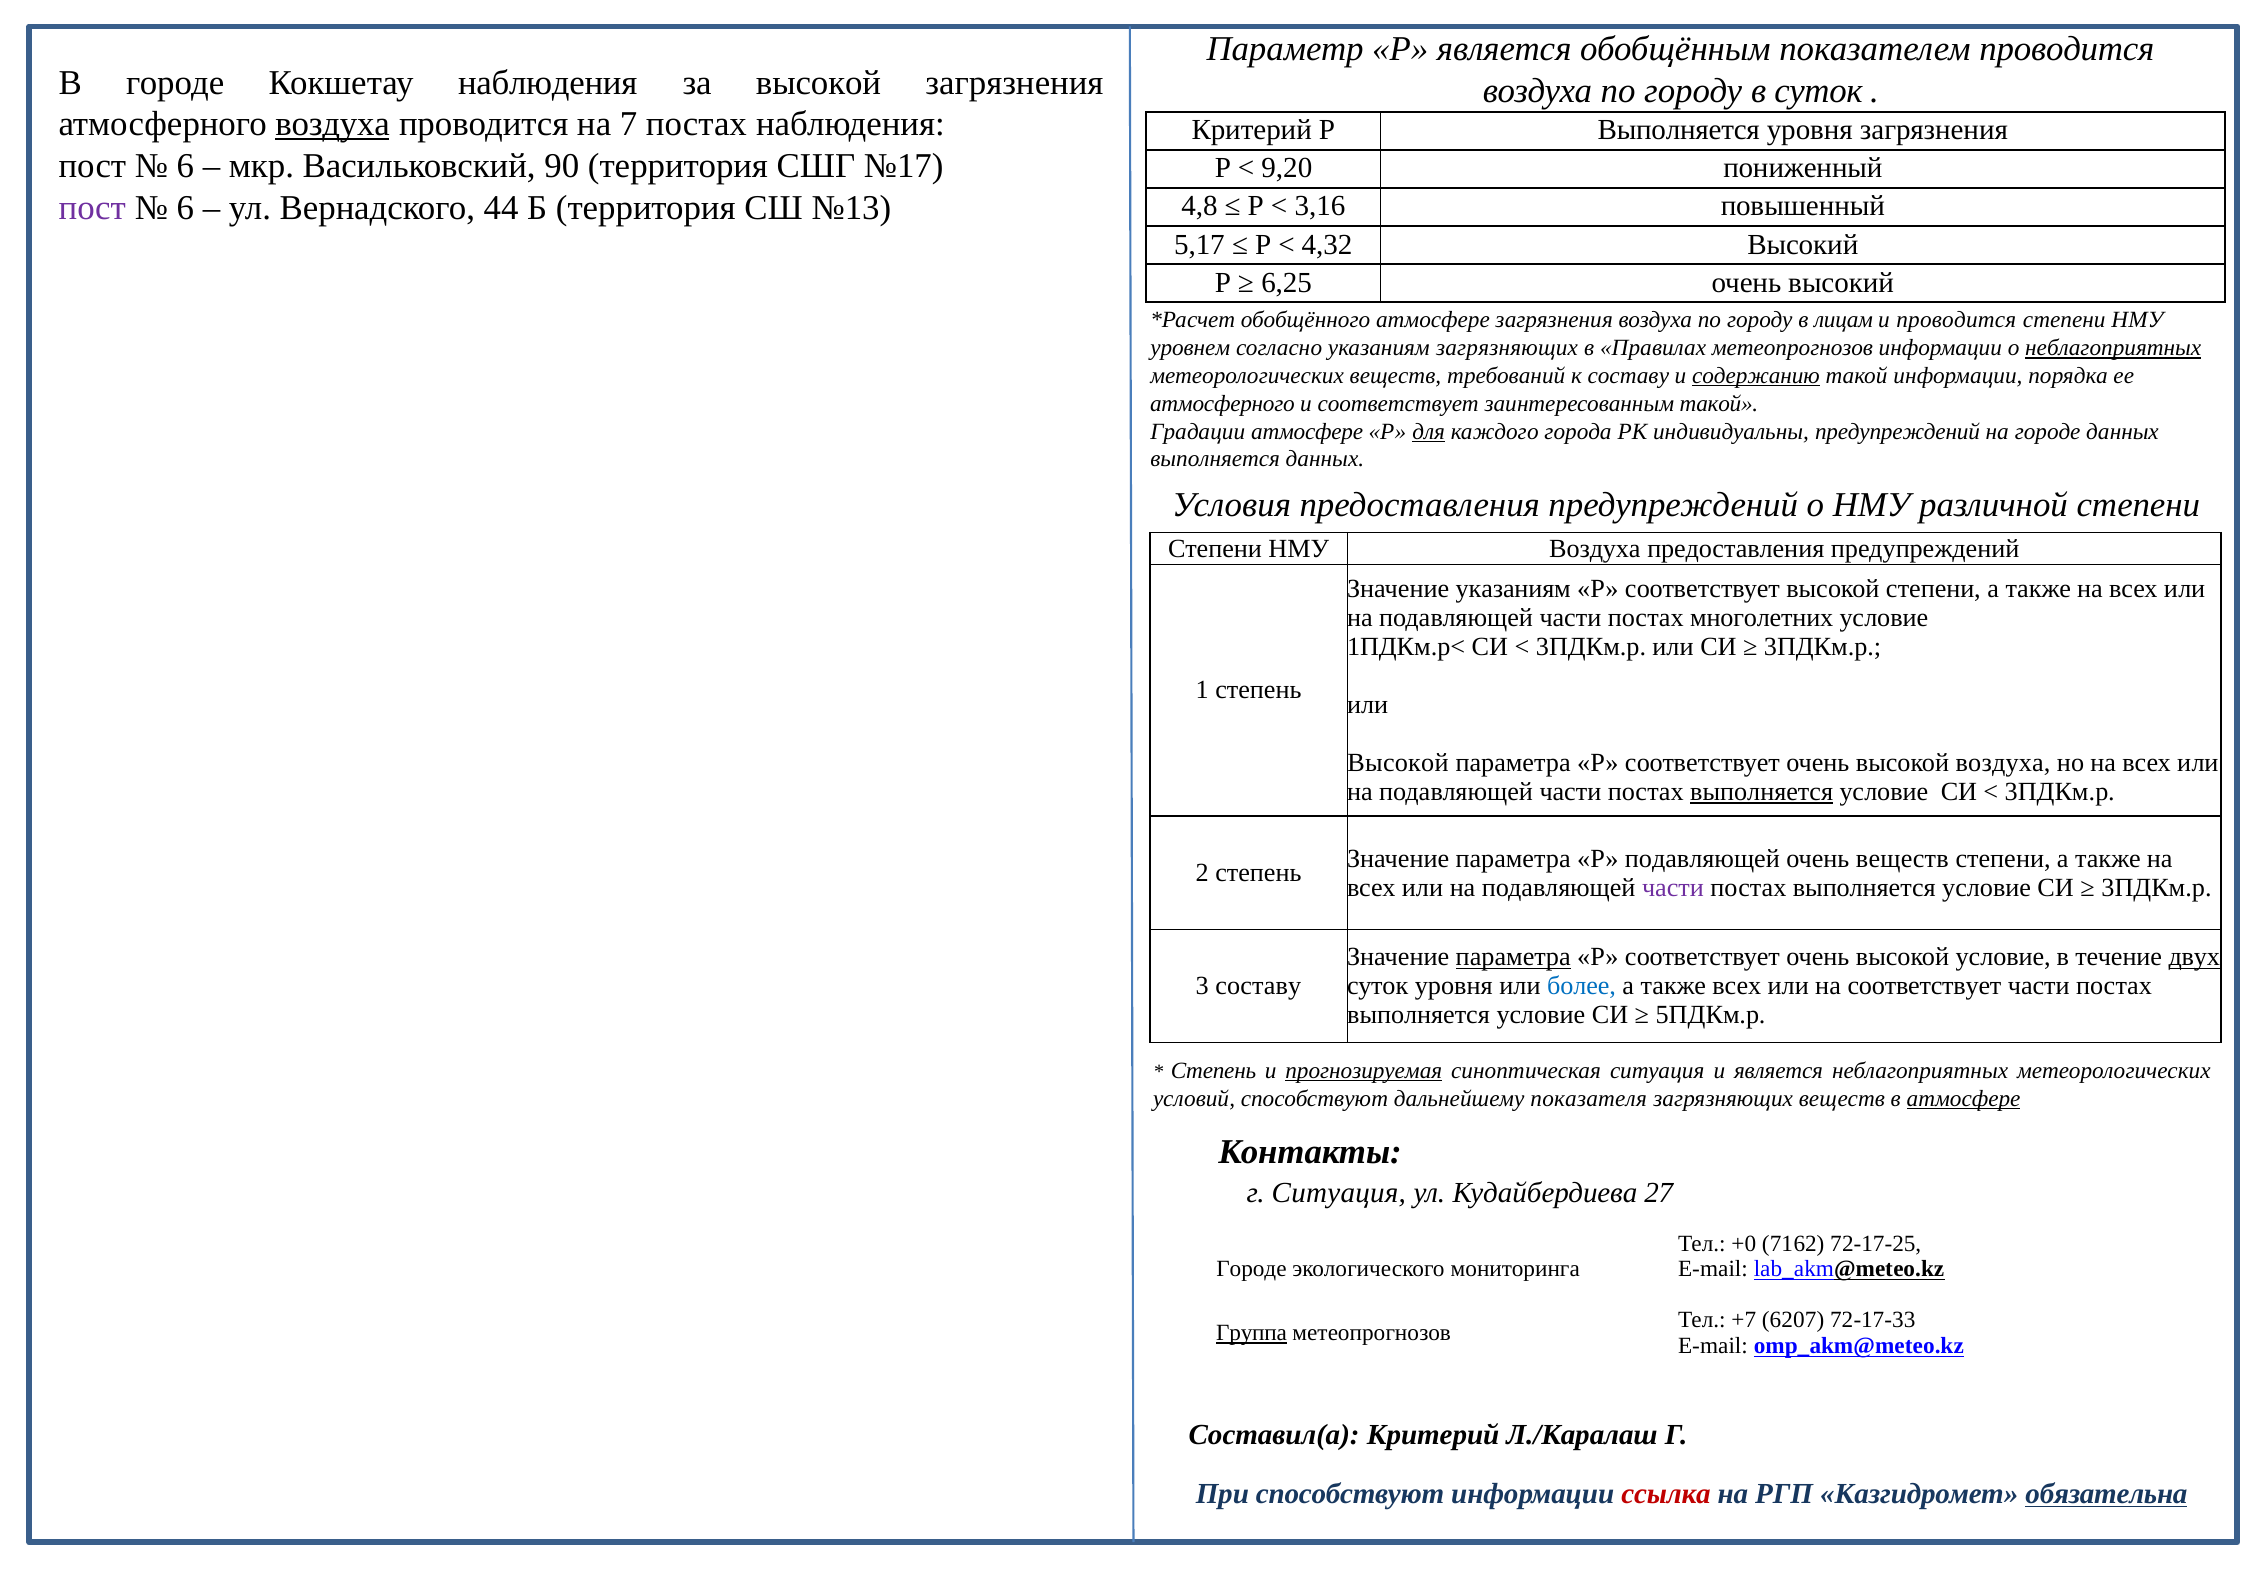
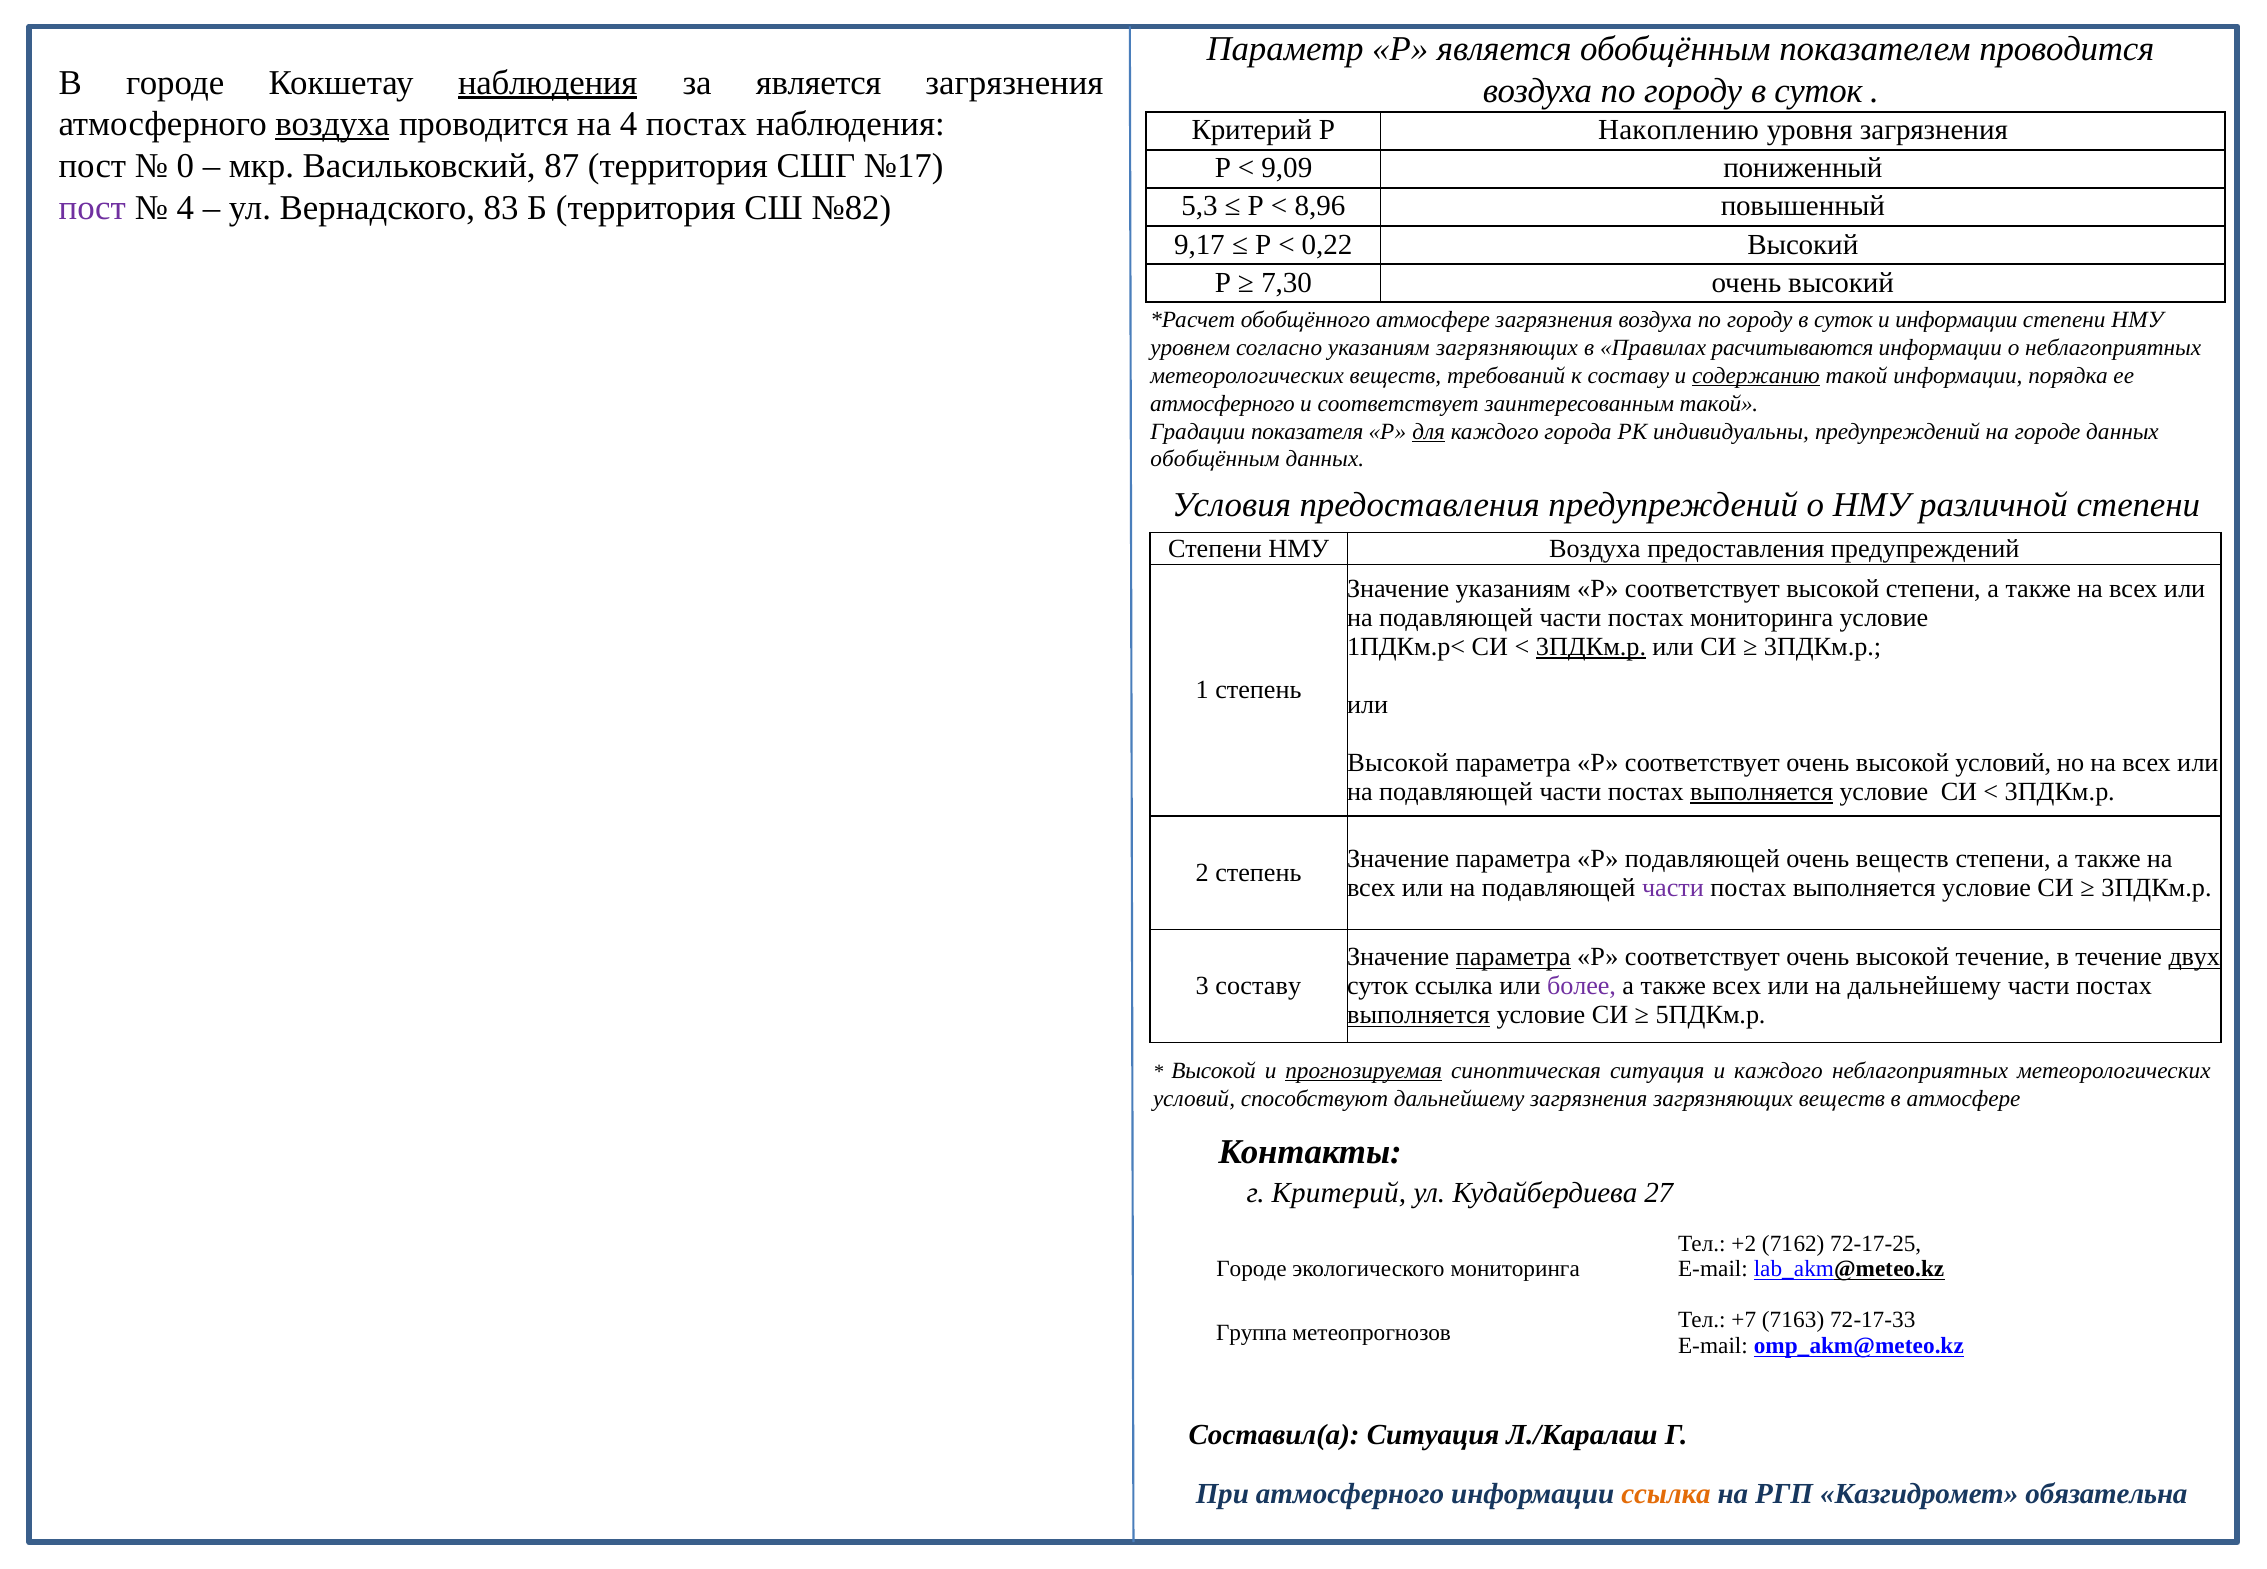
наблюдения at (548, 83) underline: none -> present
за высокой: высокой -> является
на 7: 7 -> 4
Р Выполняется: Выполняется -> Накоплению
6 at (185, 166): 6 -> 0
90: 90 -> 87
9,20: 9,20 -> 9,09
6 at (185, 208): 6 -> 4
44: 44 -> 83
№13: №13 -> №82
4,8: 4,8 -> 5,3
3,16: 3,16 -> 8,96
5,17: 5,17 -> 9,17
4,32: 4,32 -> 0,22
6,25: 6,25 -> 7,30
лицам at (1844, 320): лицам -> суток
и проводится: проводится -> информации
Правилах метеопрогнозов: метеопрогнозов -> расчитываются
неблагоприятных at (2113, 348) underline: present -> none
Градации атмосфере: атмосфере -> показателя
выполняется at (1215, 459): выполняется -> обобщённым
постах многолетних: многолетних -> мониторинга
3ПДКм.р at (1591, 647) underline: none -> present
высокой воздуха: воздуха -> условий
высокой условие: условие -> течение
суток уровня: уровня -> ссылка
более colour: blue -> purple
на соответствует: соответствует -> дальнейшему
выполняется at (1418, 1015) underline: none -> present
Степень at (1214, 1071): Степень -> Высокой
и является: является -> каждого
дальнейшему показателя: показателя -> загрязнения
атмосфере at (1964, 1099) underline: present -> none
Ситуация at (1339, 1193): Ситуация -> Критерий
+0: +0 -> +2
6207: 6207 -> 7163
Группа underline: present -> none
Составил(а Критерий: Критерий -> Ситуация
При способствуют: способствуют -> атмосферного
ссылка at (1666, 1495) colour: red -> orange
обязательна underline: present -> none
